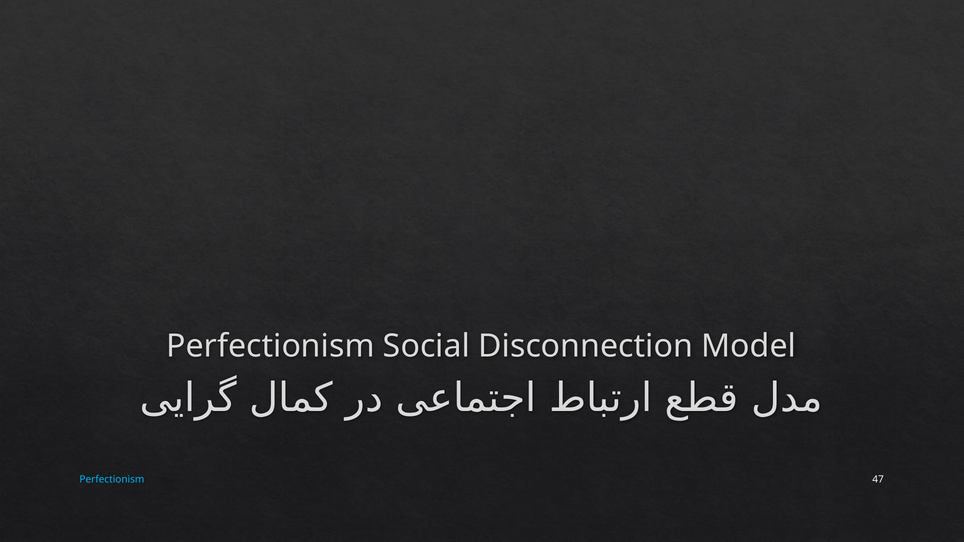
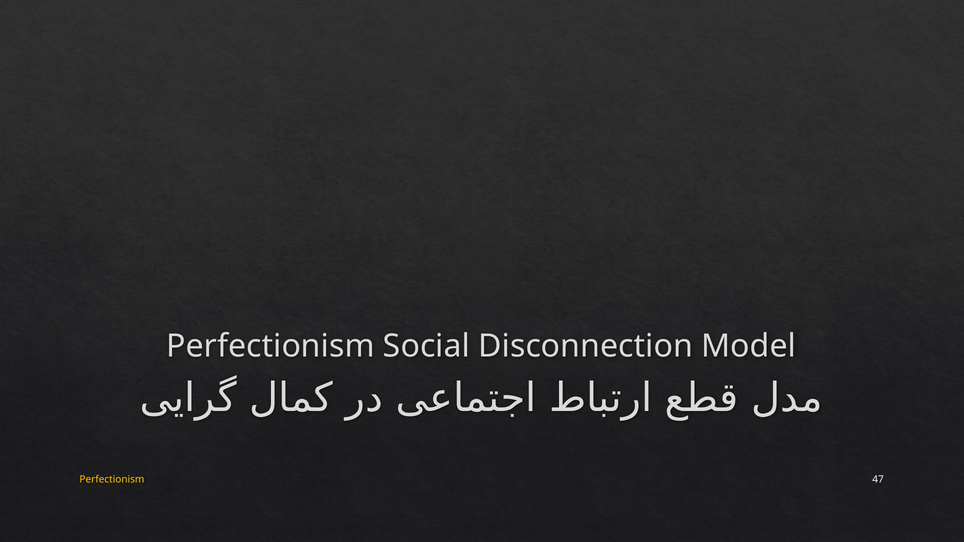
Perfectionism at (112, 479) colour: light blue -> yellow
